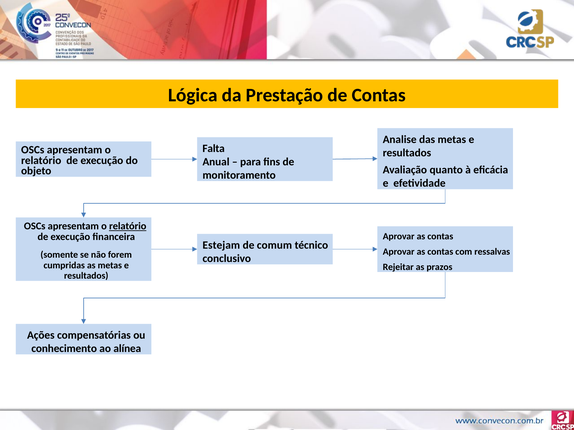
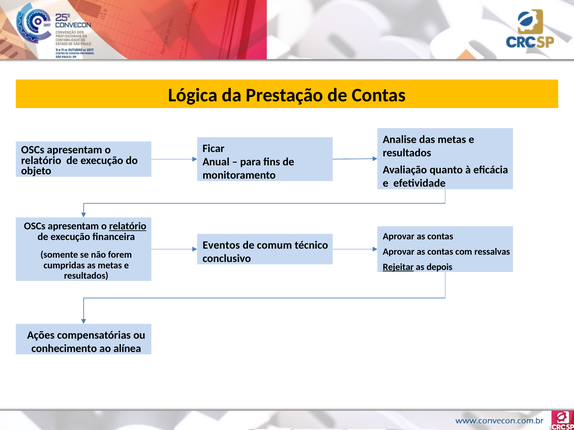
Falta: Falta -> Ficar
Estejam: Estejam -> Eventos
Rejeitar underline: none -> present
prazos: prazos -> depois
